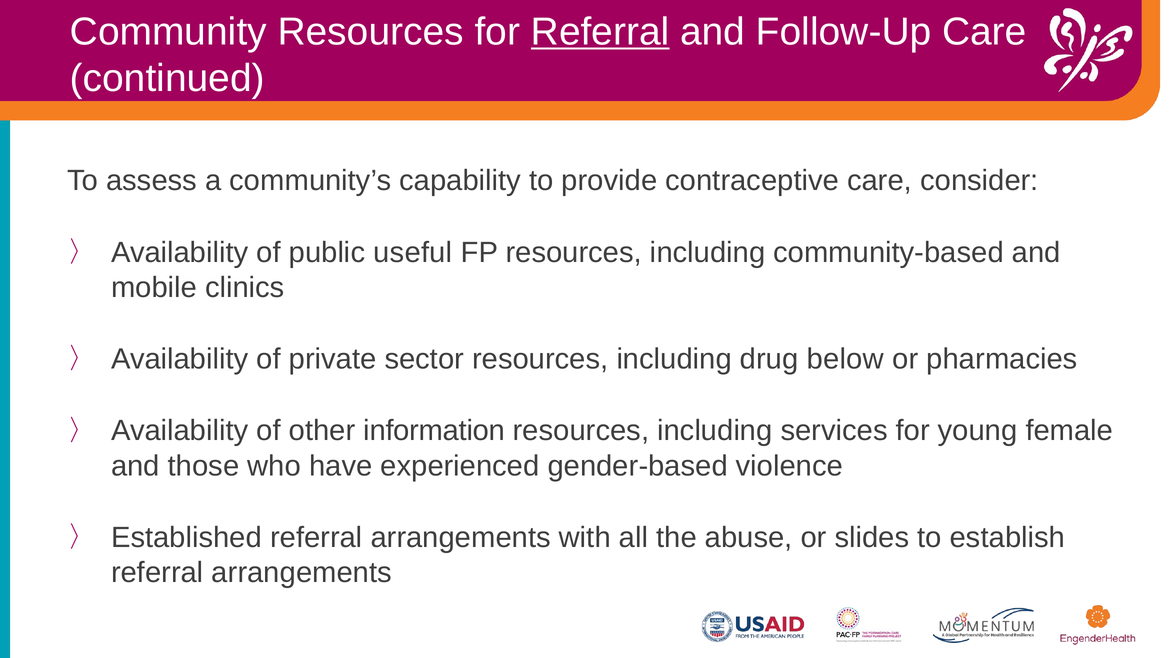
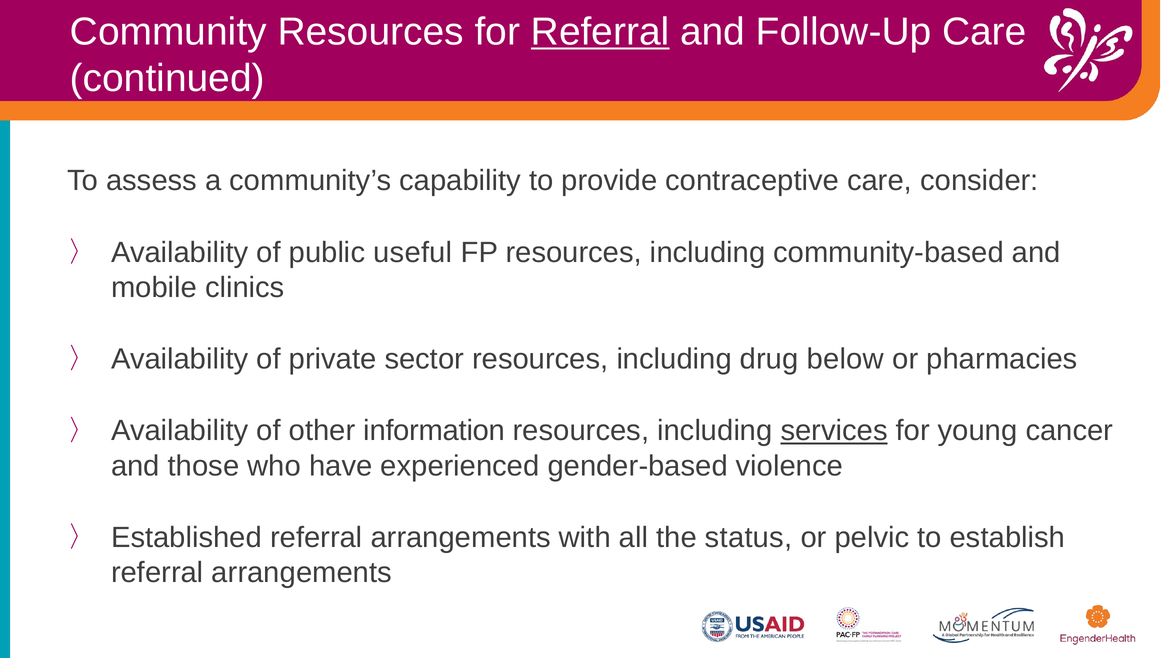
services underline: none -> present
female: female -> cancer
abuse: abuse -> status
slides: slides -> pelvic
